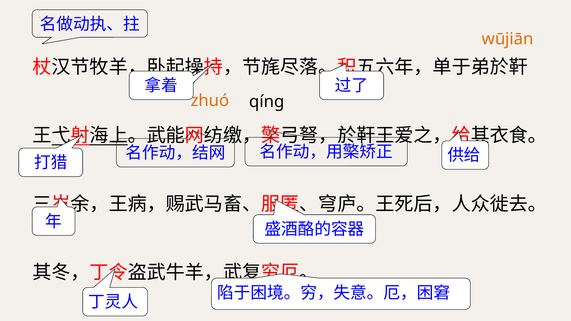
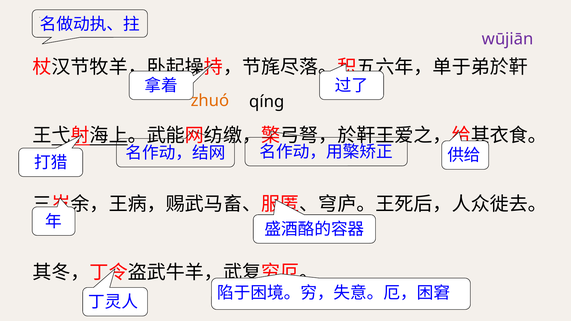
wūjiān colour: orange -> purple
